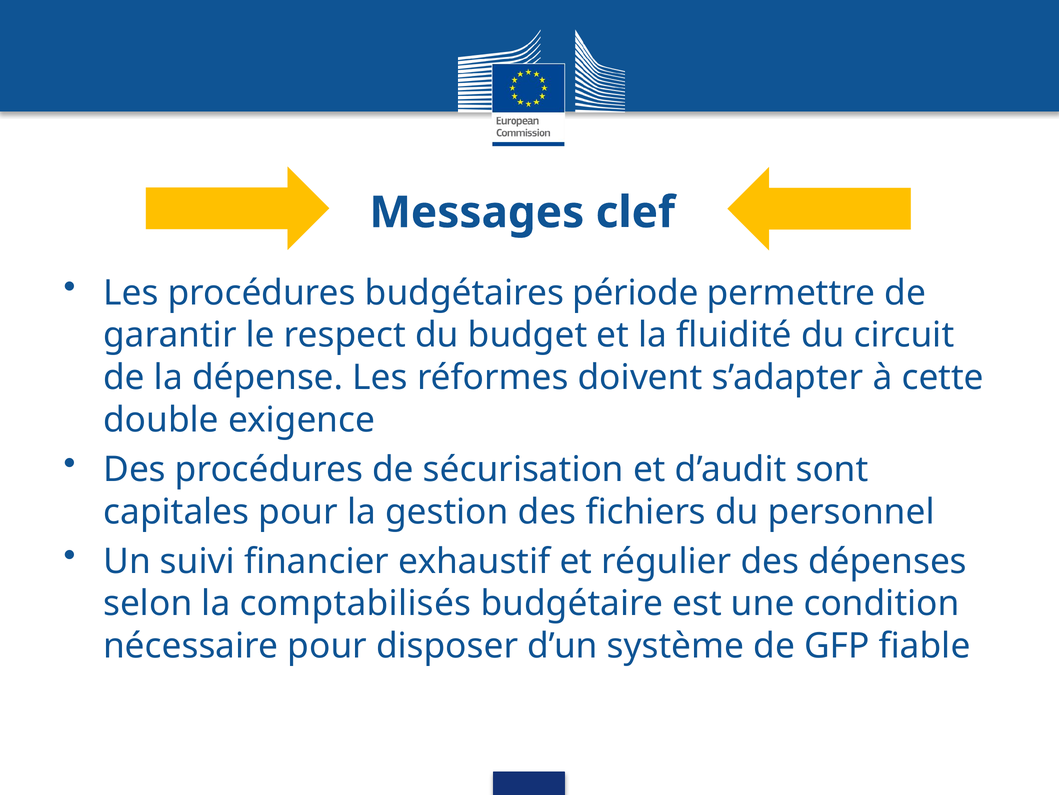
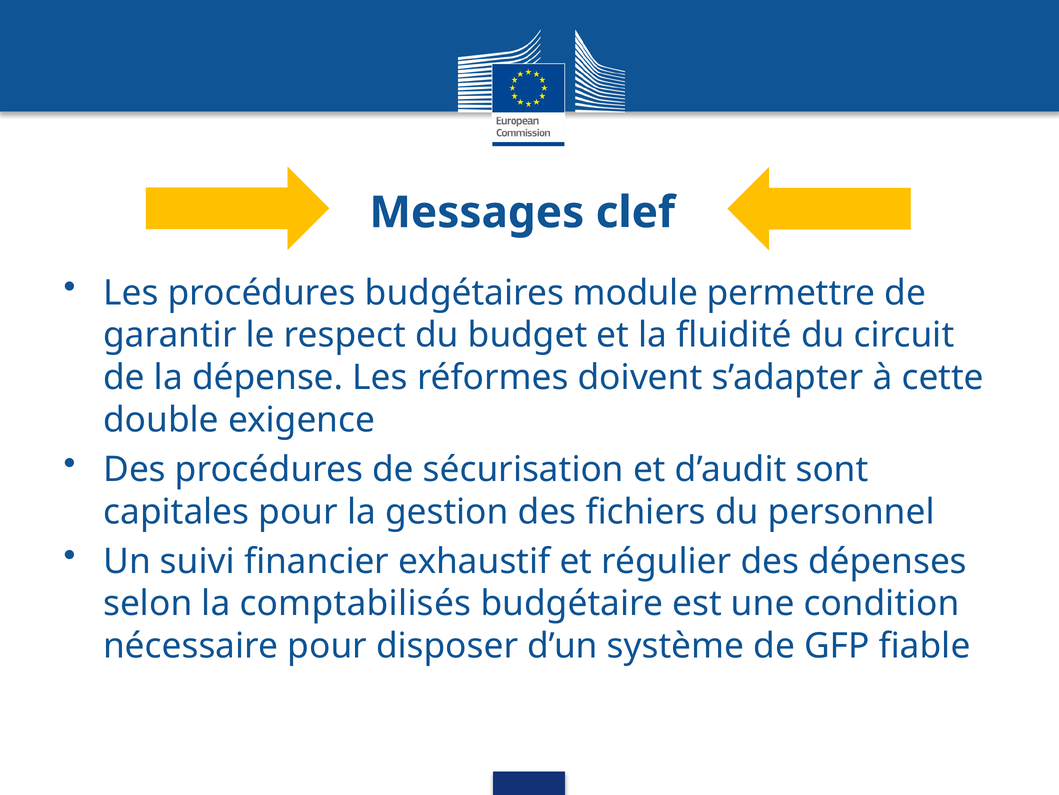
période: période -> module
